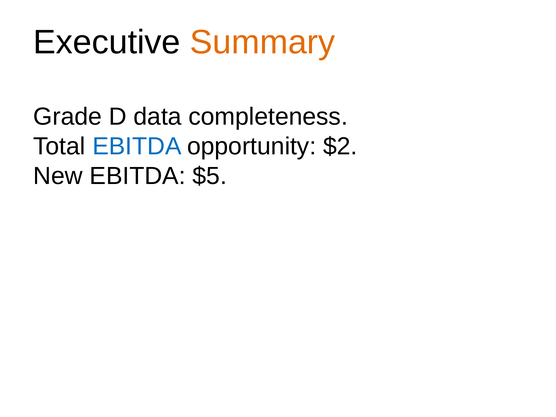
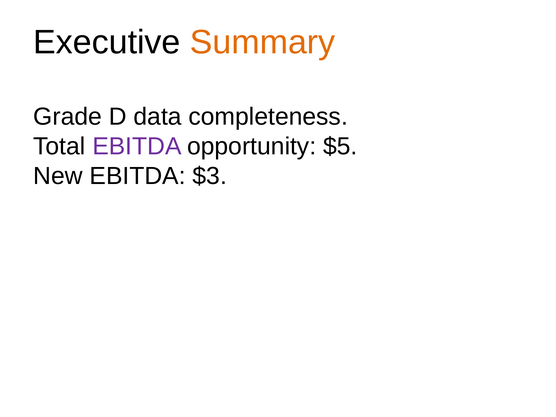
EBITDA at (137, 146) colour: blue -> purple
$2: $2 -> $5
$5: $5 -> $3
